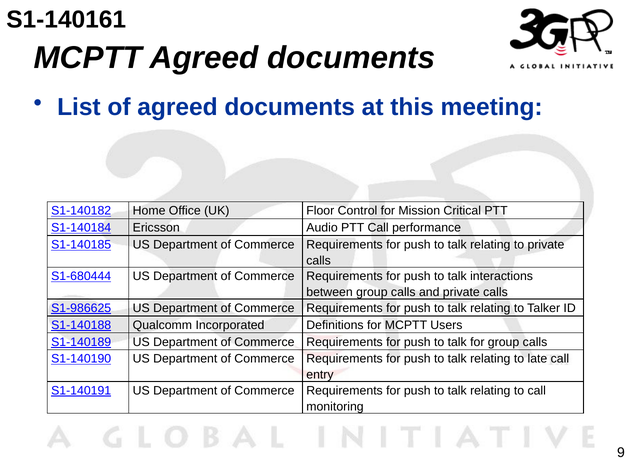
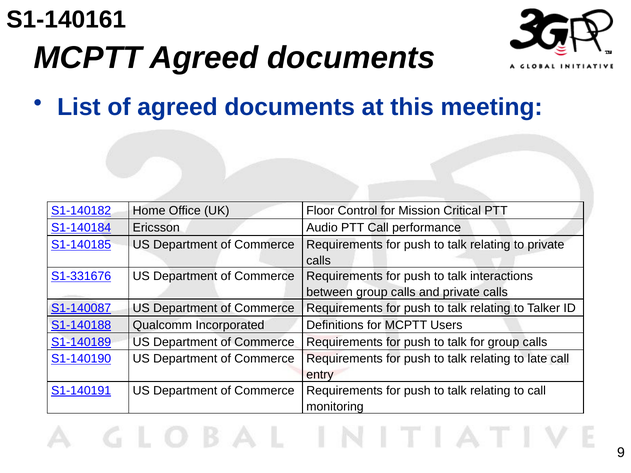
S1-680444: S1-680444 -> S1-331676
S1-986625: S1-986625 -> S1-140087
